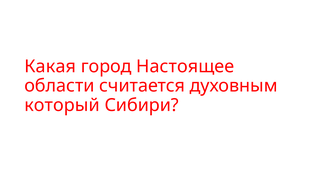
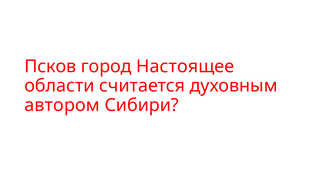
Какая: Какая -> Псков
который: который -> автором
